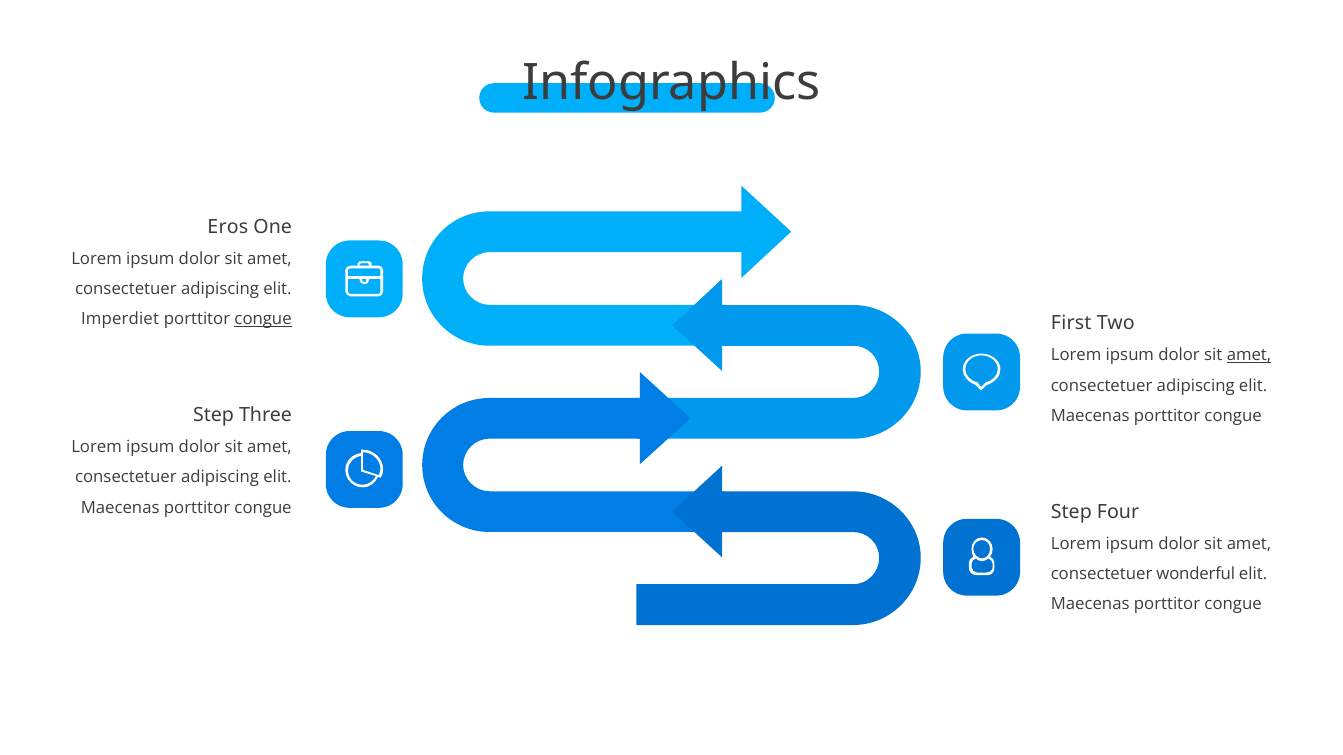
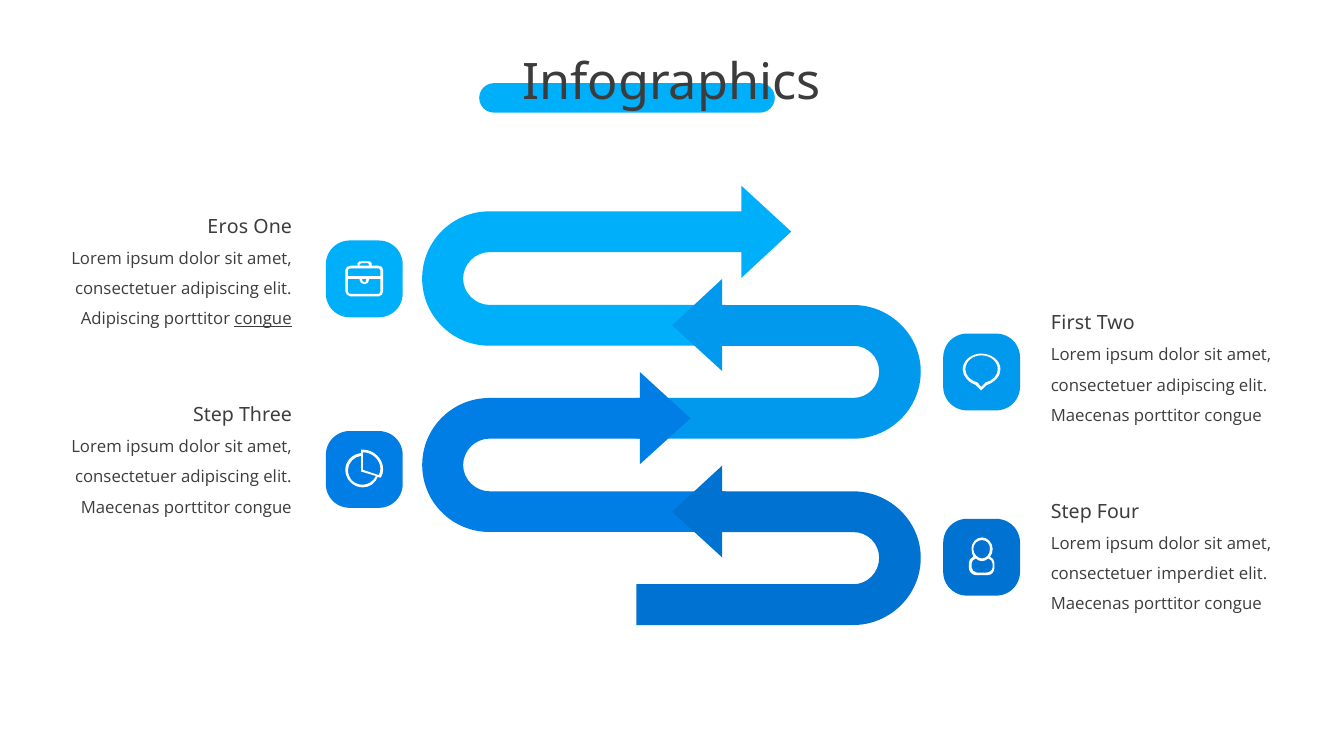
Imperdiet at (120, 319): Imperdiet -> Adipiscing
amet at (1249, 356) underline: present -> none
wonderful: wonderful -> imperdiet
